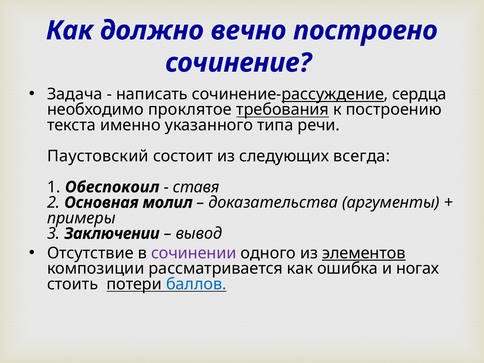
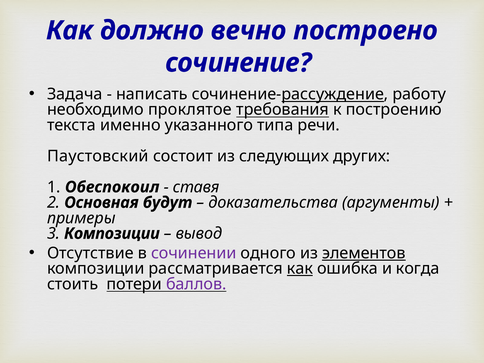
сердца: сердца -> работу
всегда: всегда -> других
молил: молил -> будут
3 Заключении: Заключении -> Композиции
как at (300, 269) underline: none -> present
ногах: ногах -> когда
баллов colour: blue -> purple
